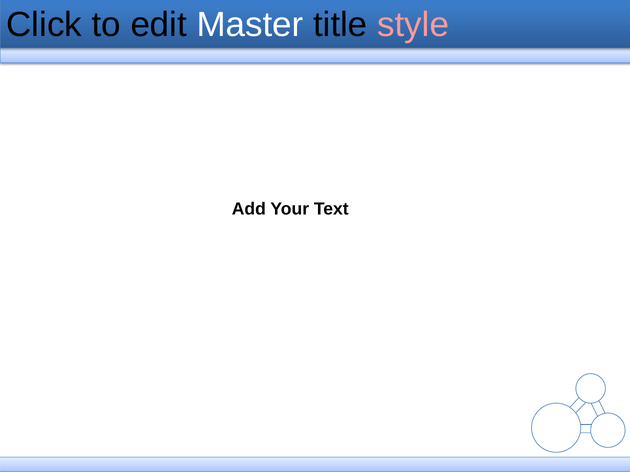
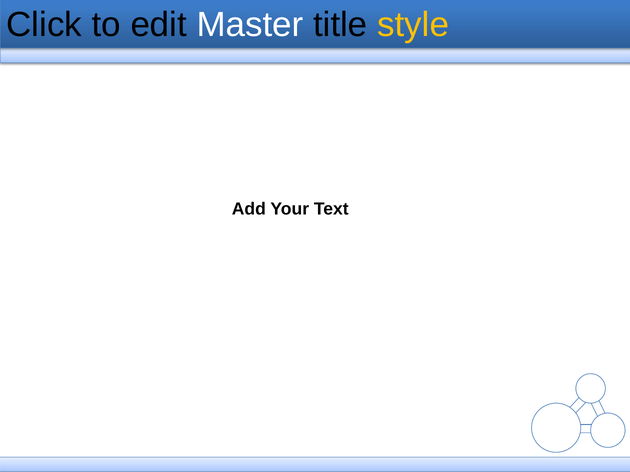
style colour: pink -> yellow
